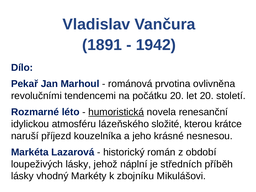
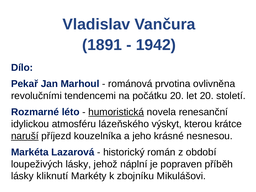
složité: složité -> výskyt
naruší underline: none -> present
středních: středních -> popraven
vhodný: vhodný -> kliknutí
